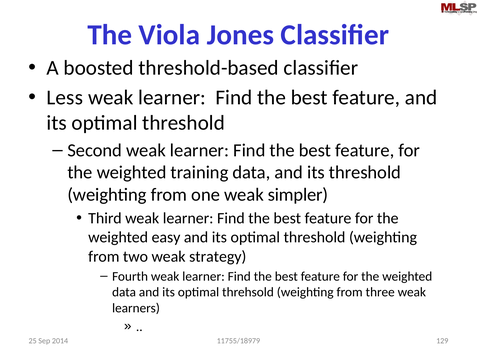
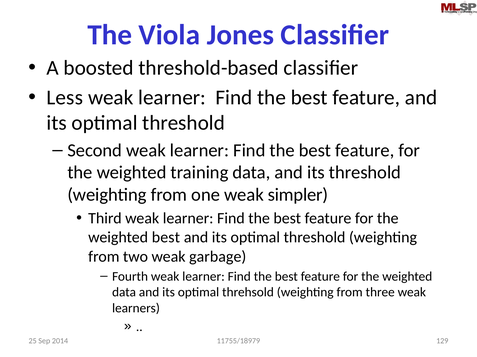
weighted easy: easy -> best
strategy: strategy -> garbage
